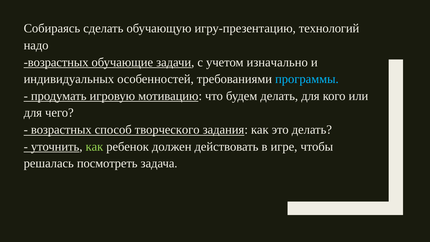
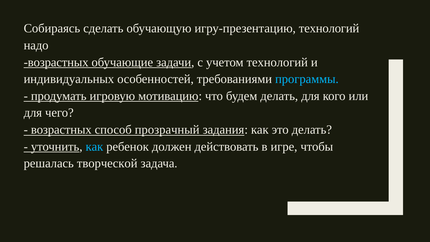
учетом изначально: изначально -> технологий
творческого: творческого -> прозрачный
как at (94, 146) colour: light green -> light blue
посмотреть: посмотреть -> творческой
